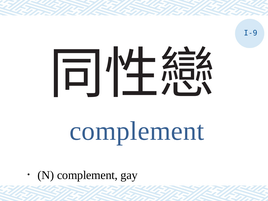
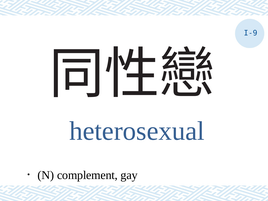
complement at (137, 131): complement -> heterosexual
